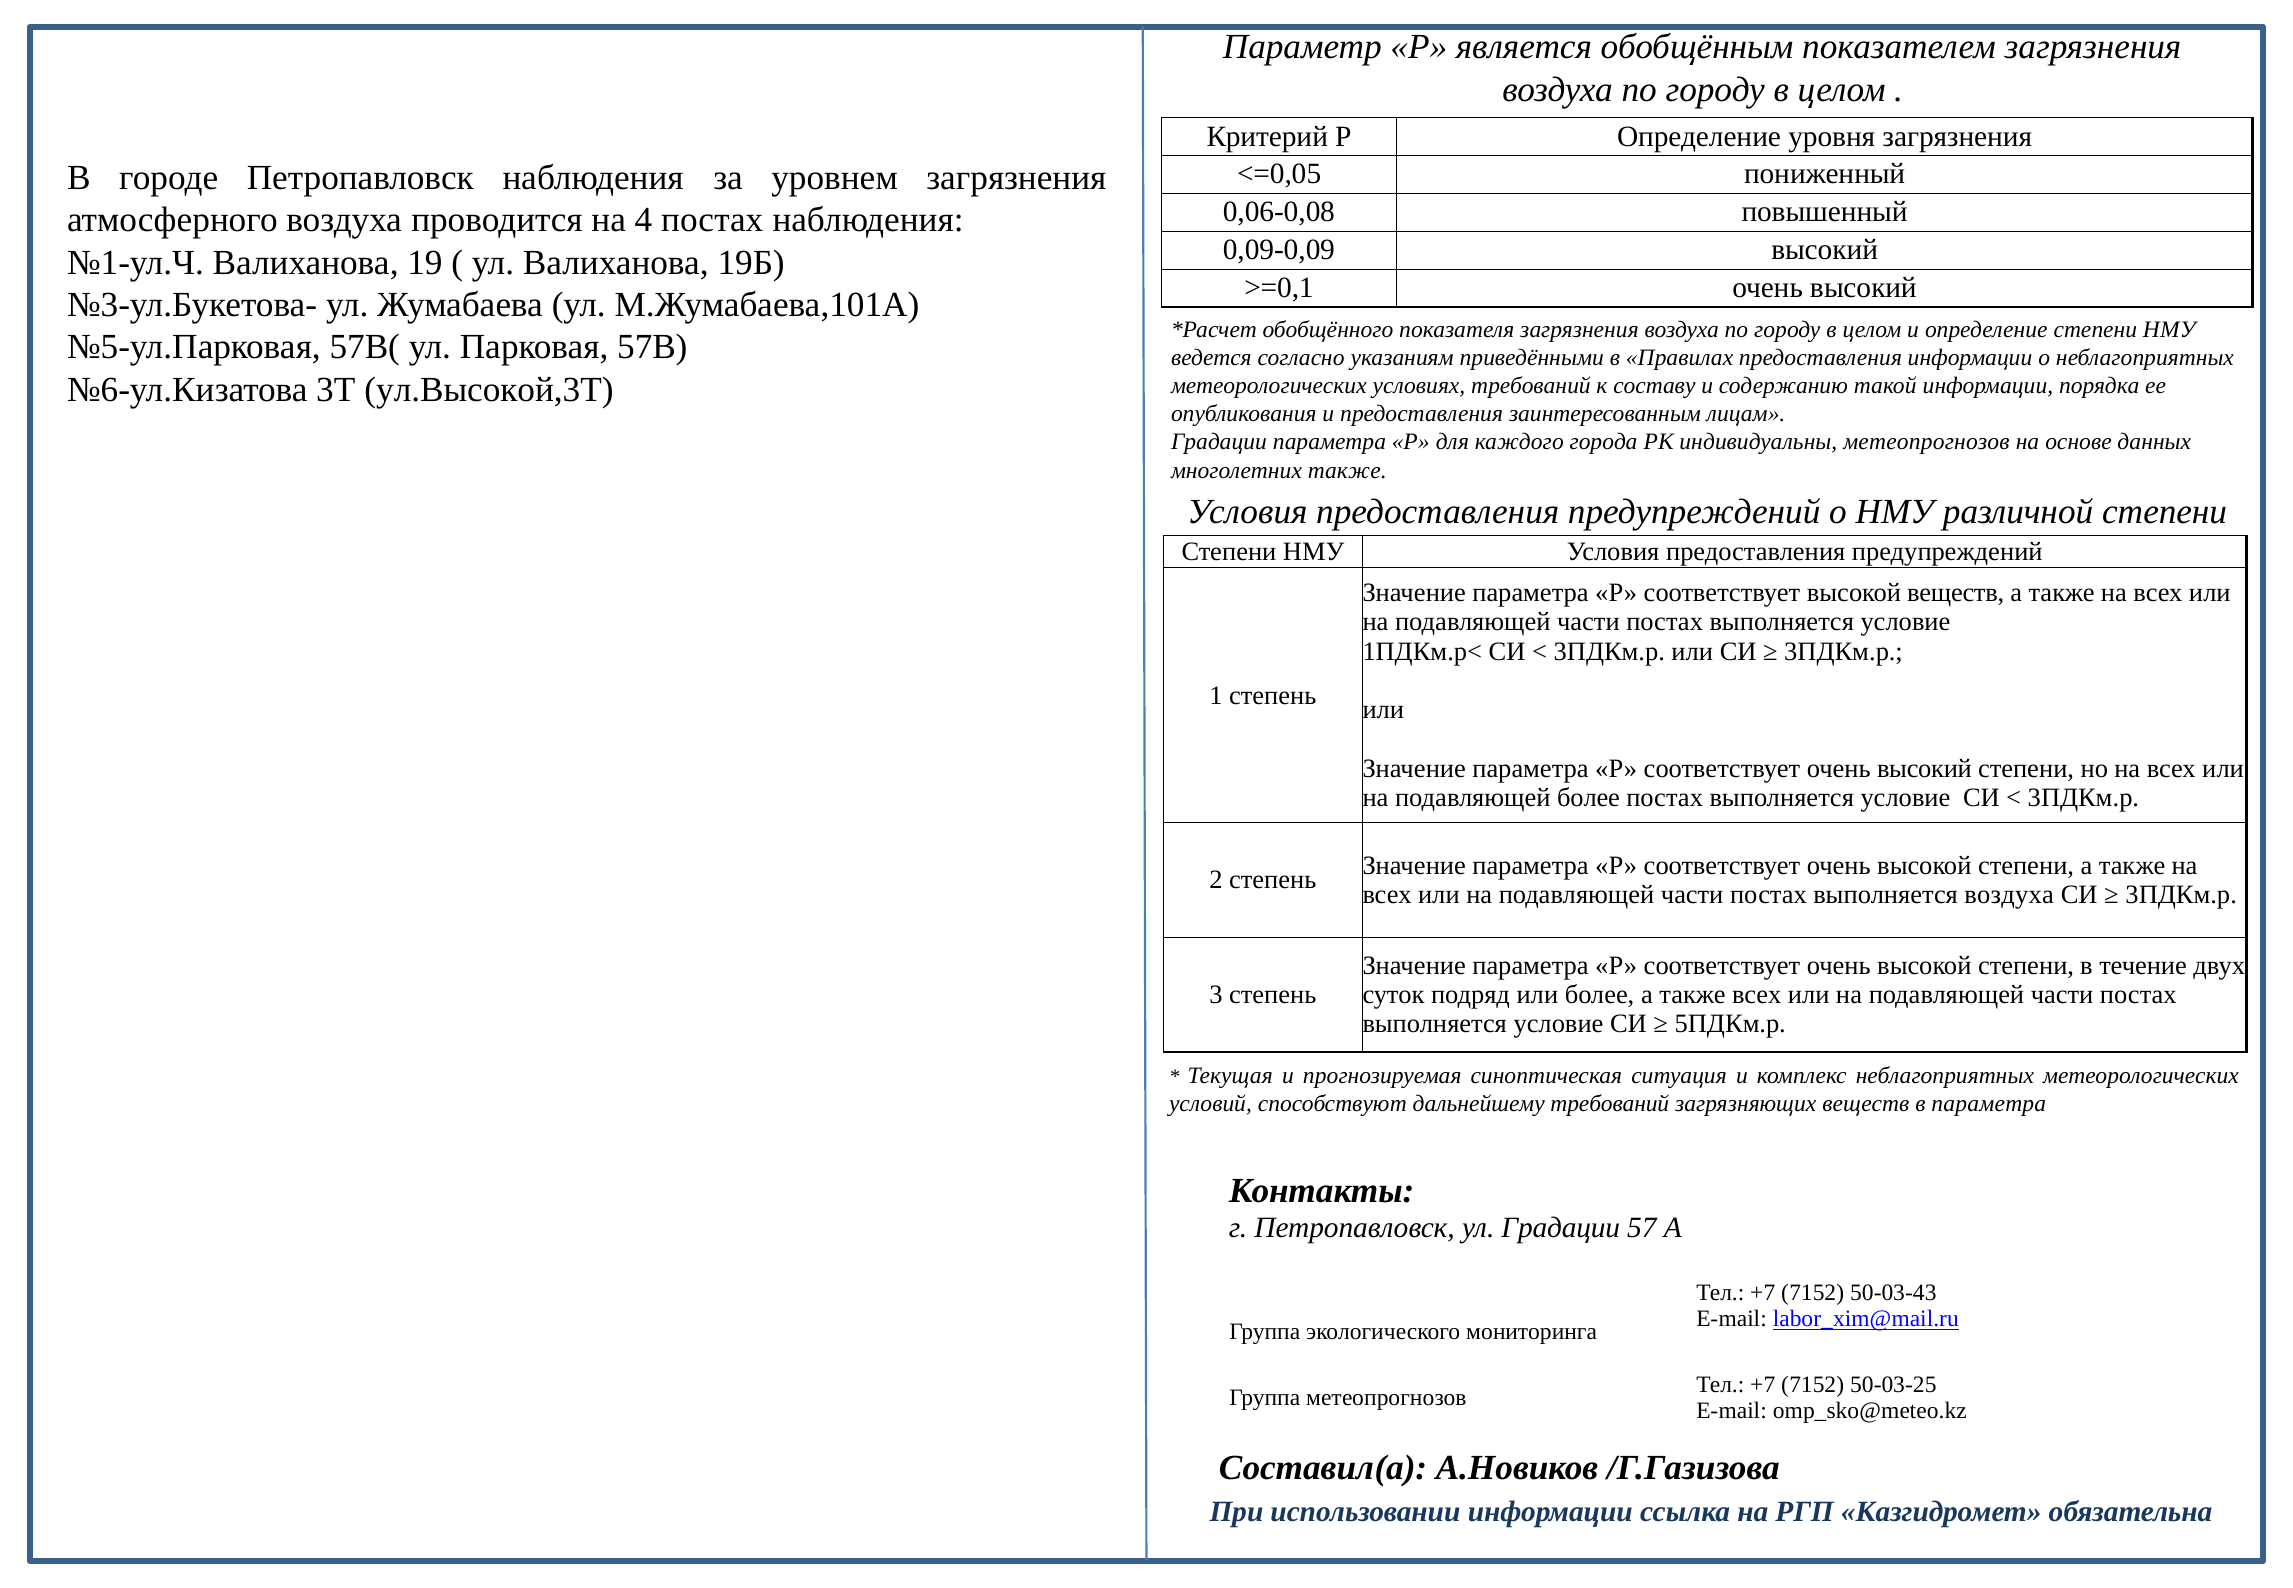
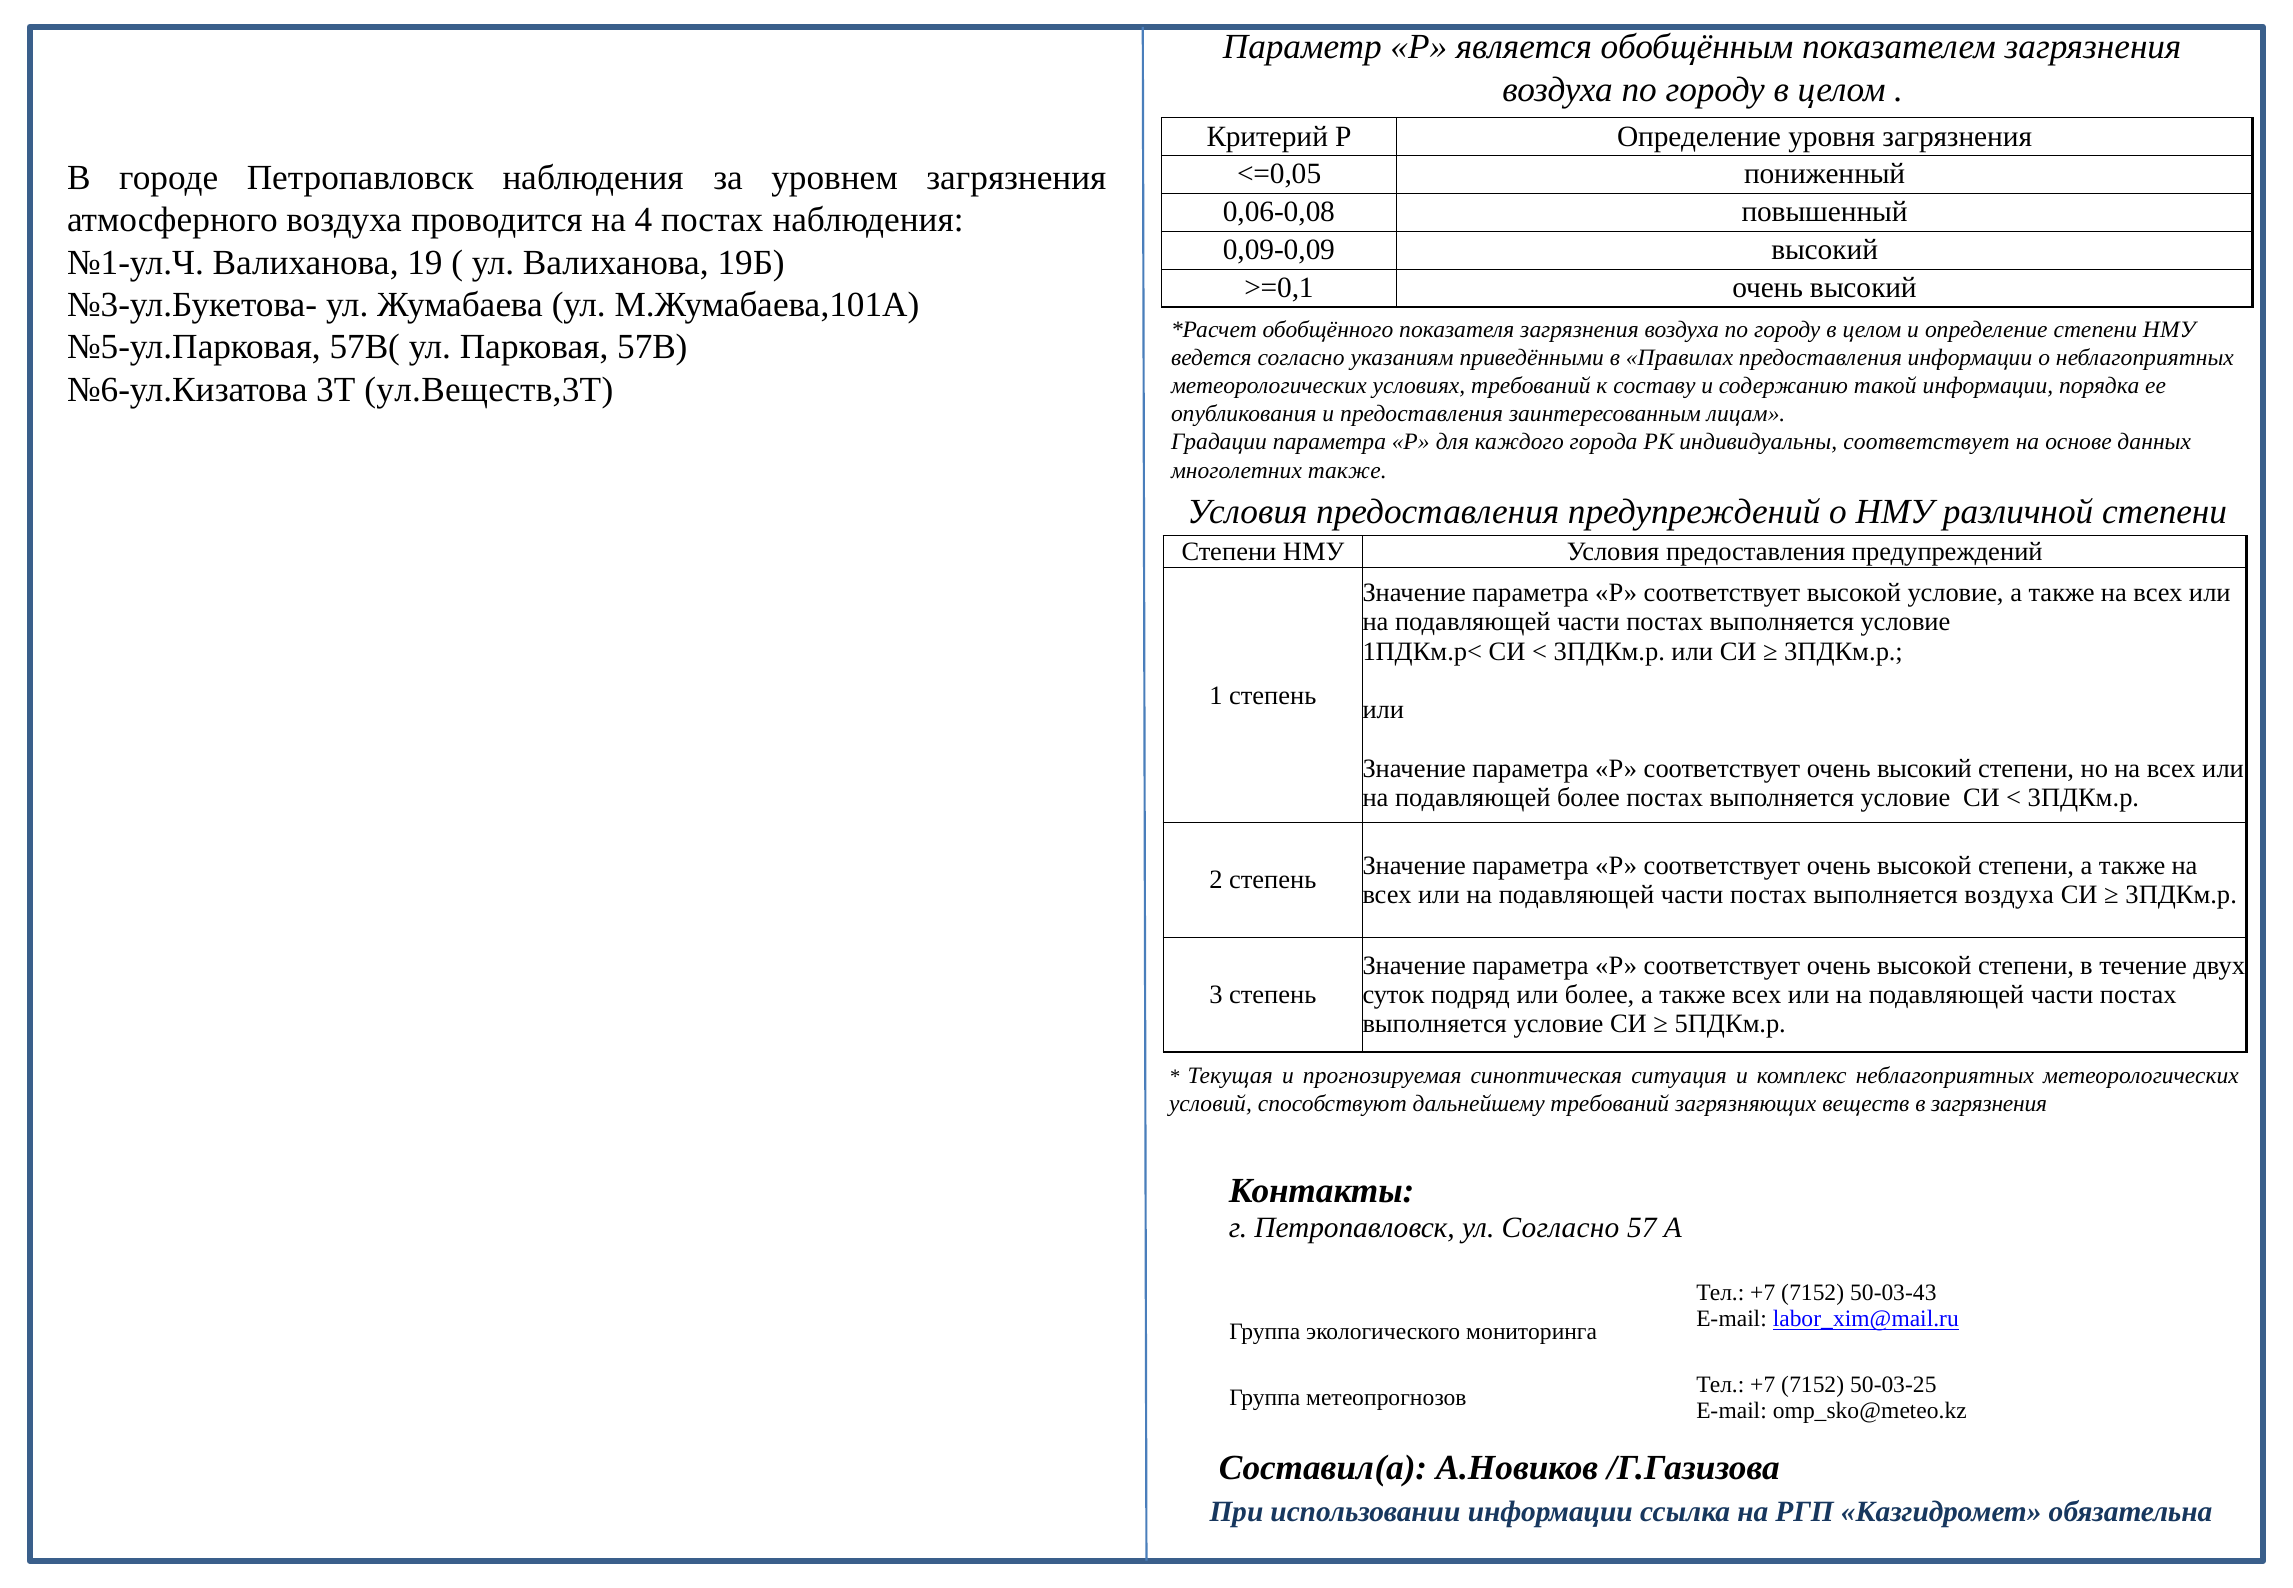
ул.Высокой,3Т: ул.Высокой,3Т -> ул.Веществ,3Т
индивидуальны метеопрогнозов: метеопрогнозов -> соответствует
высокой веществ: веществ -> условие
в параметра: параметра -> загрязнения
ул Градации: Градации -> Согласно
